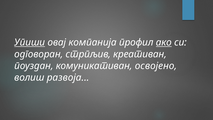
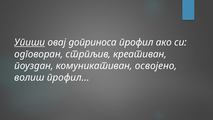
компанија: компанија -> доприноса
ако underline: present -> none
волиш развоја: развоја -> профил
